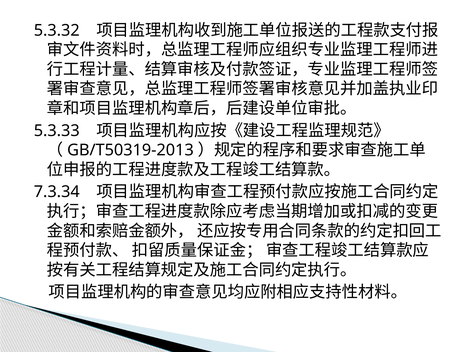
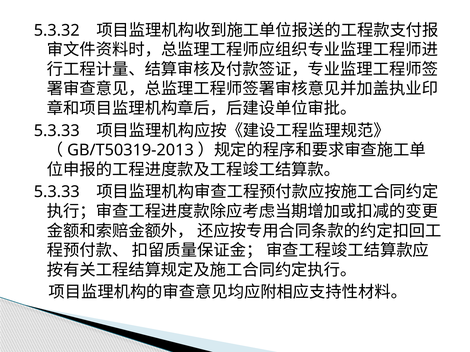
7.3.34 at (57, 192): 7.3.34 -> 5.3.33
